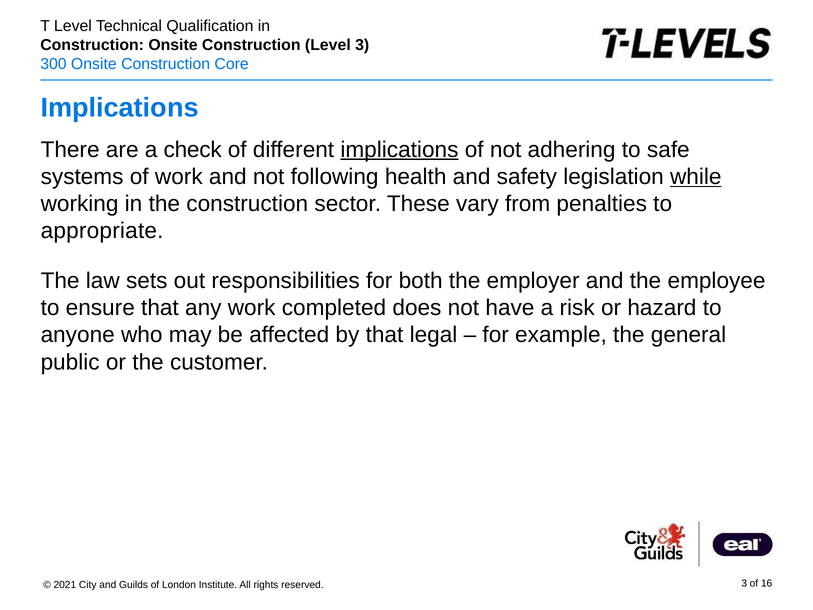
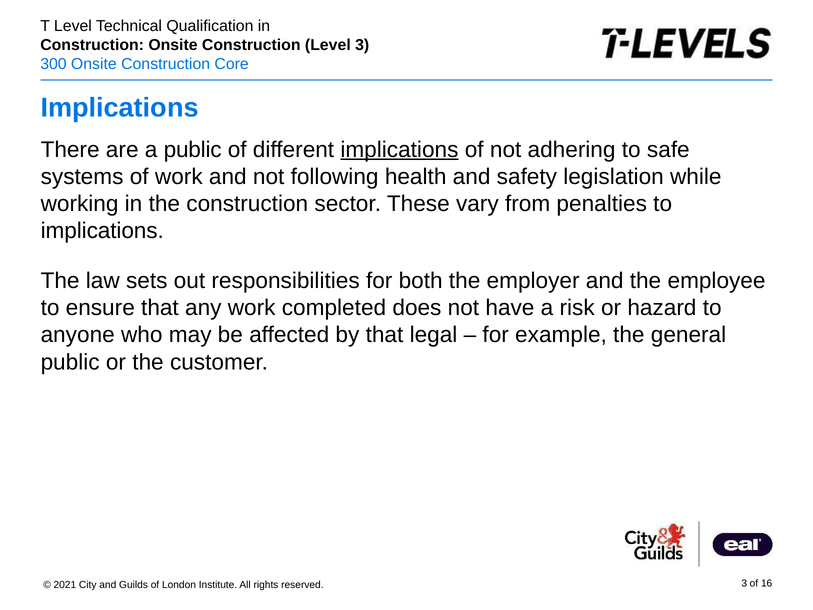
a check: check -> public
while underline: present -> none
appropriate at (102, 231): appropriate -> implications
